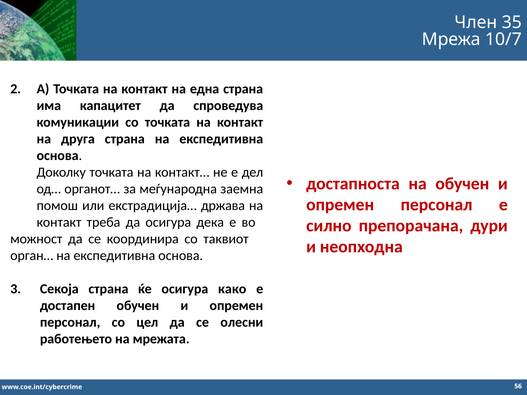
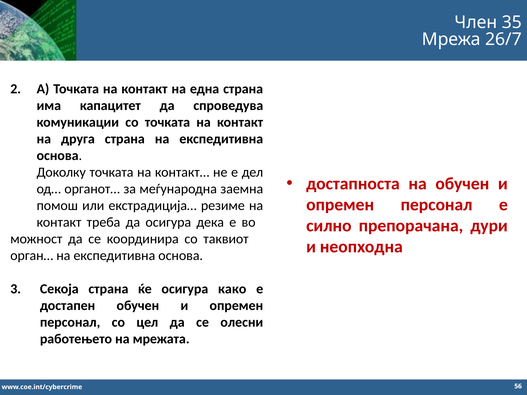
10/7: 10/7 -> 26/7
држава: држава -> резиме
